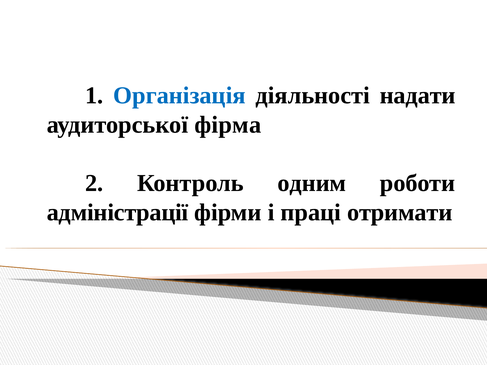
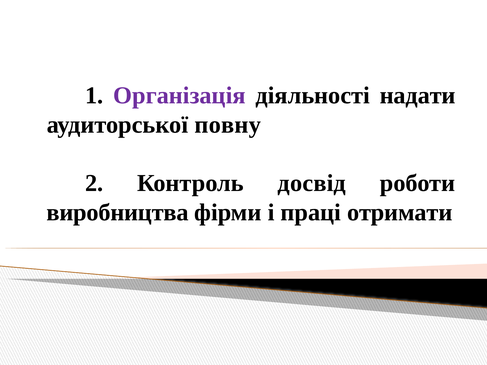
Організація colour: blue -> purple
фірма: фірма -> повну
одним: одним -> досвід
адміністрації: адміністрації -> виробництва
